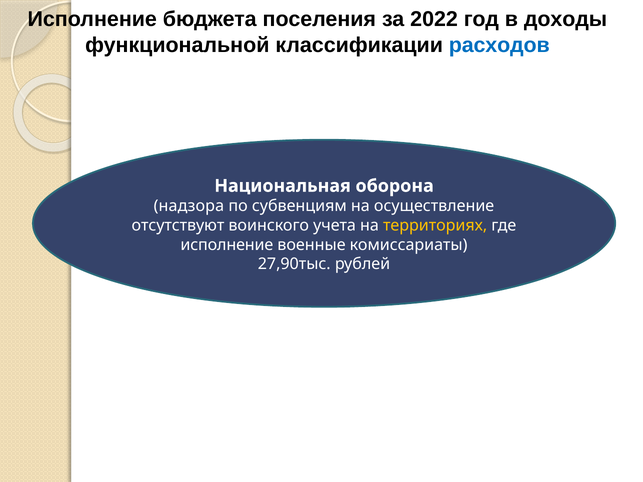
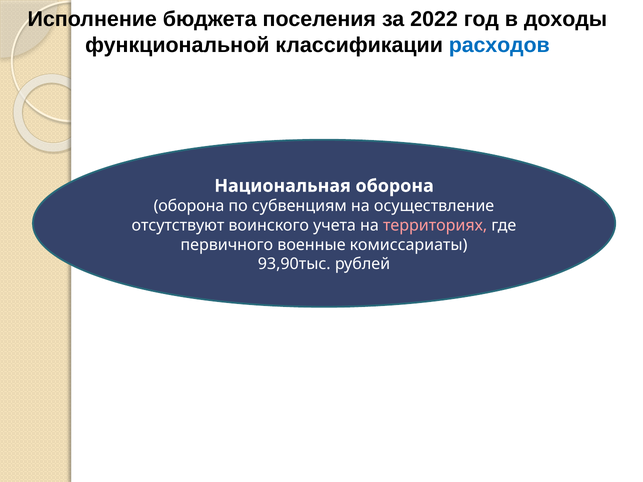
надзора at (189, 206): надзора -> оборона
территориях colour: yellow -> pink
исполнение at (227, 245): исполнение -> первичного
27,90тыс: 27,90тыс -> 93,90тыс
